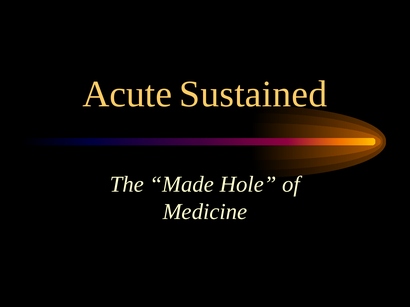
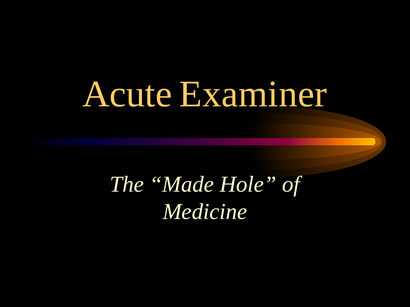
Sustained: Sustained -> Examiner
